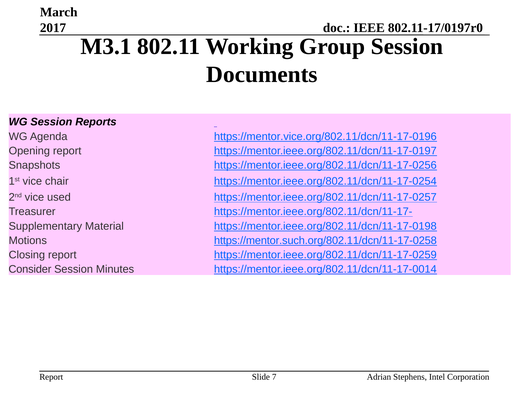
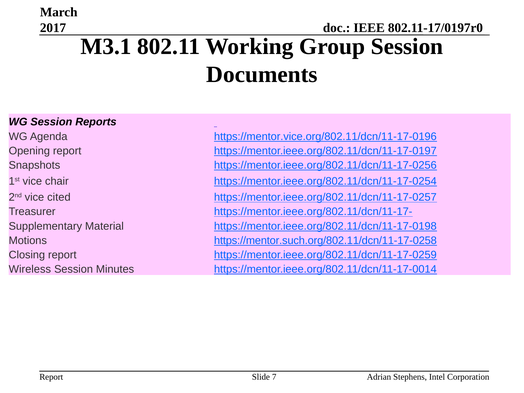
used: used -> cited
Consider: Consider -> Wireless
